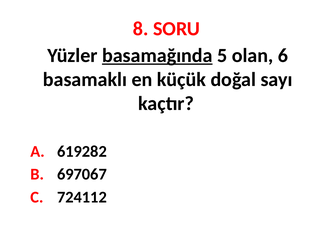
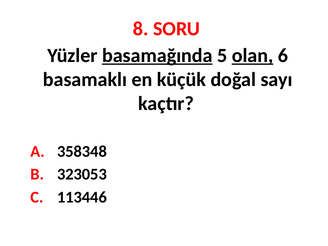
olan underline: none -> present
619282: 619282 -> 358348
697067: 697067 -> 323053
724112: 724112 -> 113446
